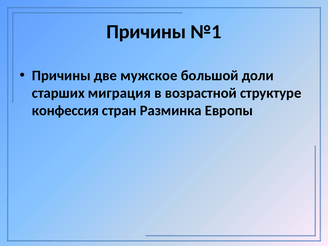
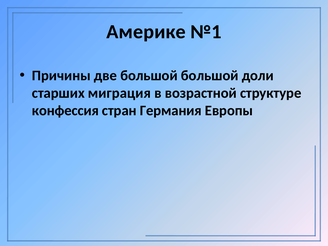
Причины at (146, 32): Причины -> Америке
две мужское: мужское -> большой
Разминка: Разминка -> Германия
